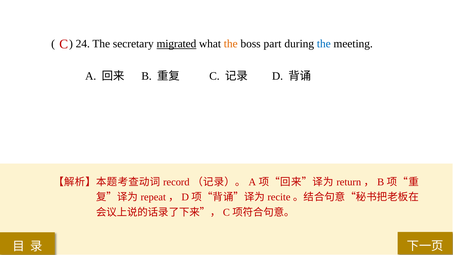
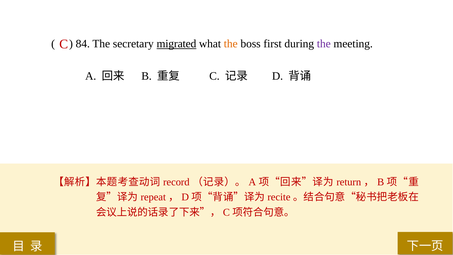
24: 24 -> 84
part: part -> first
the at (324, 44) colour: blue -> purple
